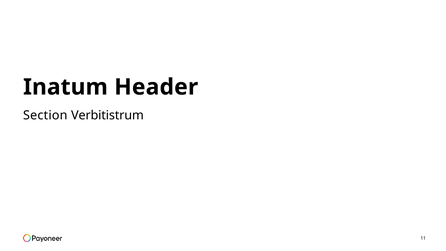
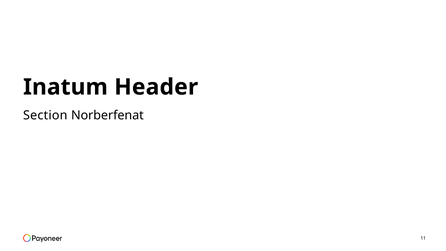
Verbitistrum: Verbitistrum -> Norberfenat
